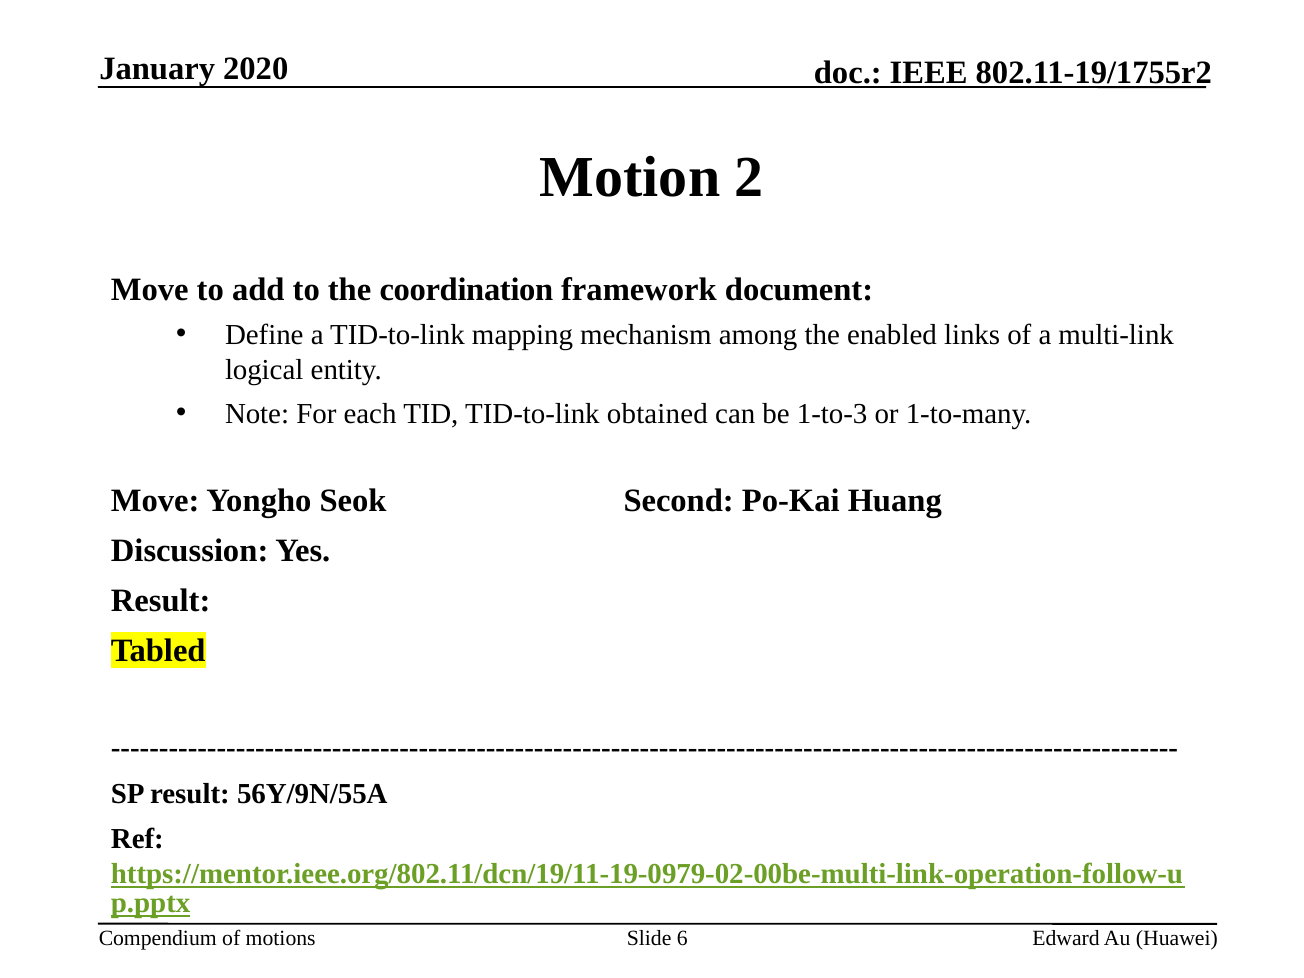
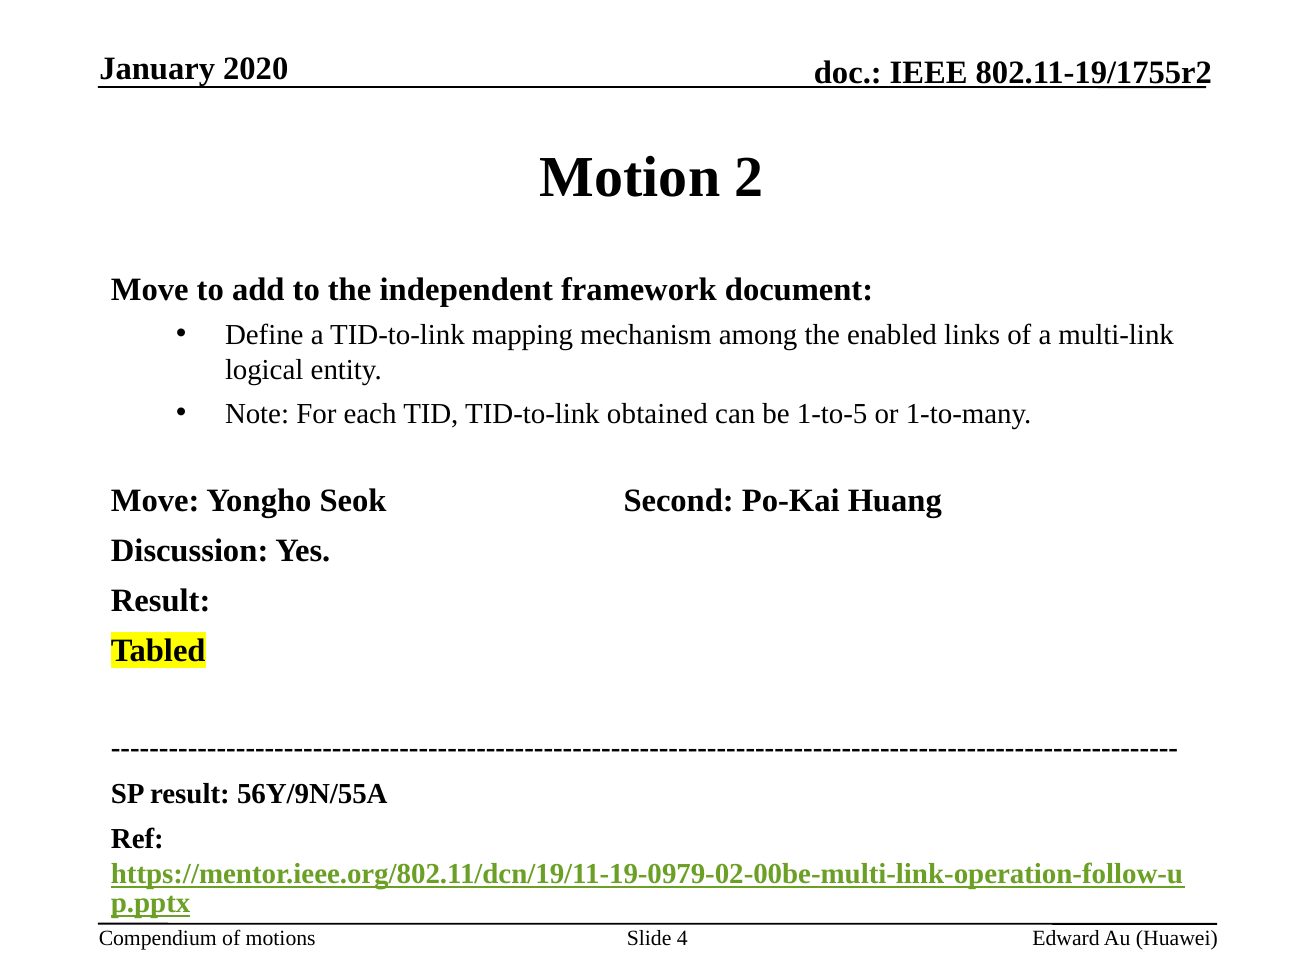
coordination: coordination -> independent
1-to-3: 1-to-3 -> 1-to-5
6: 6 -> 4
